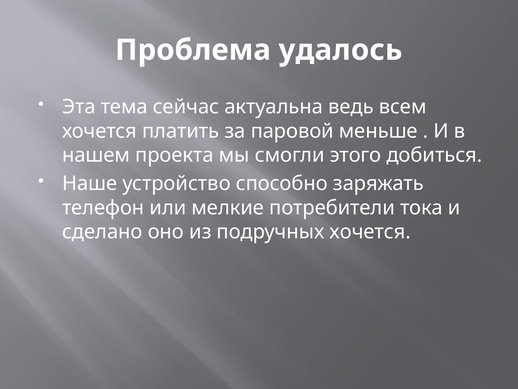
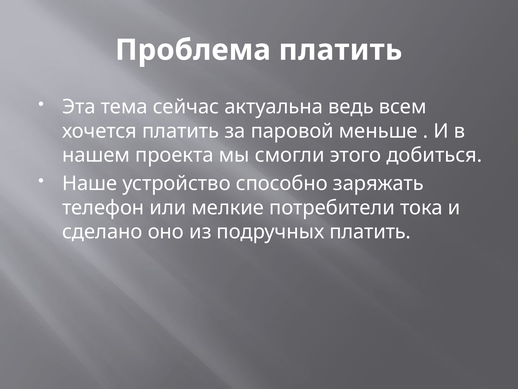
Проблема удалось: удалось -> платить
подручных хочется: хочется -> платить
